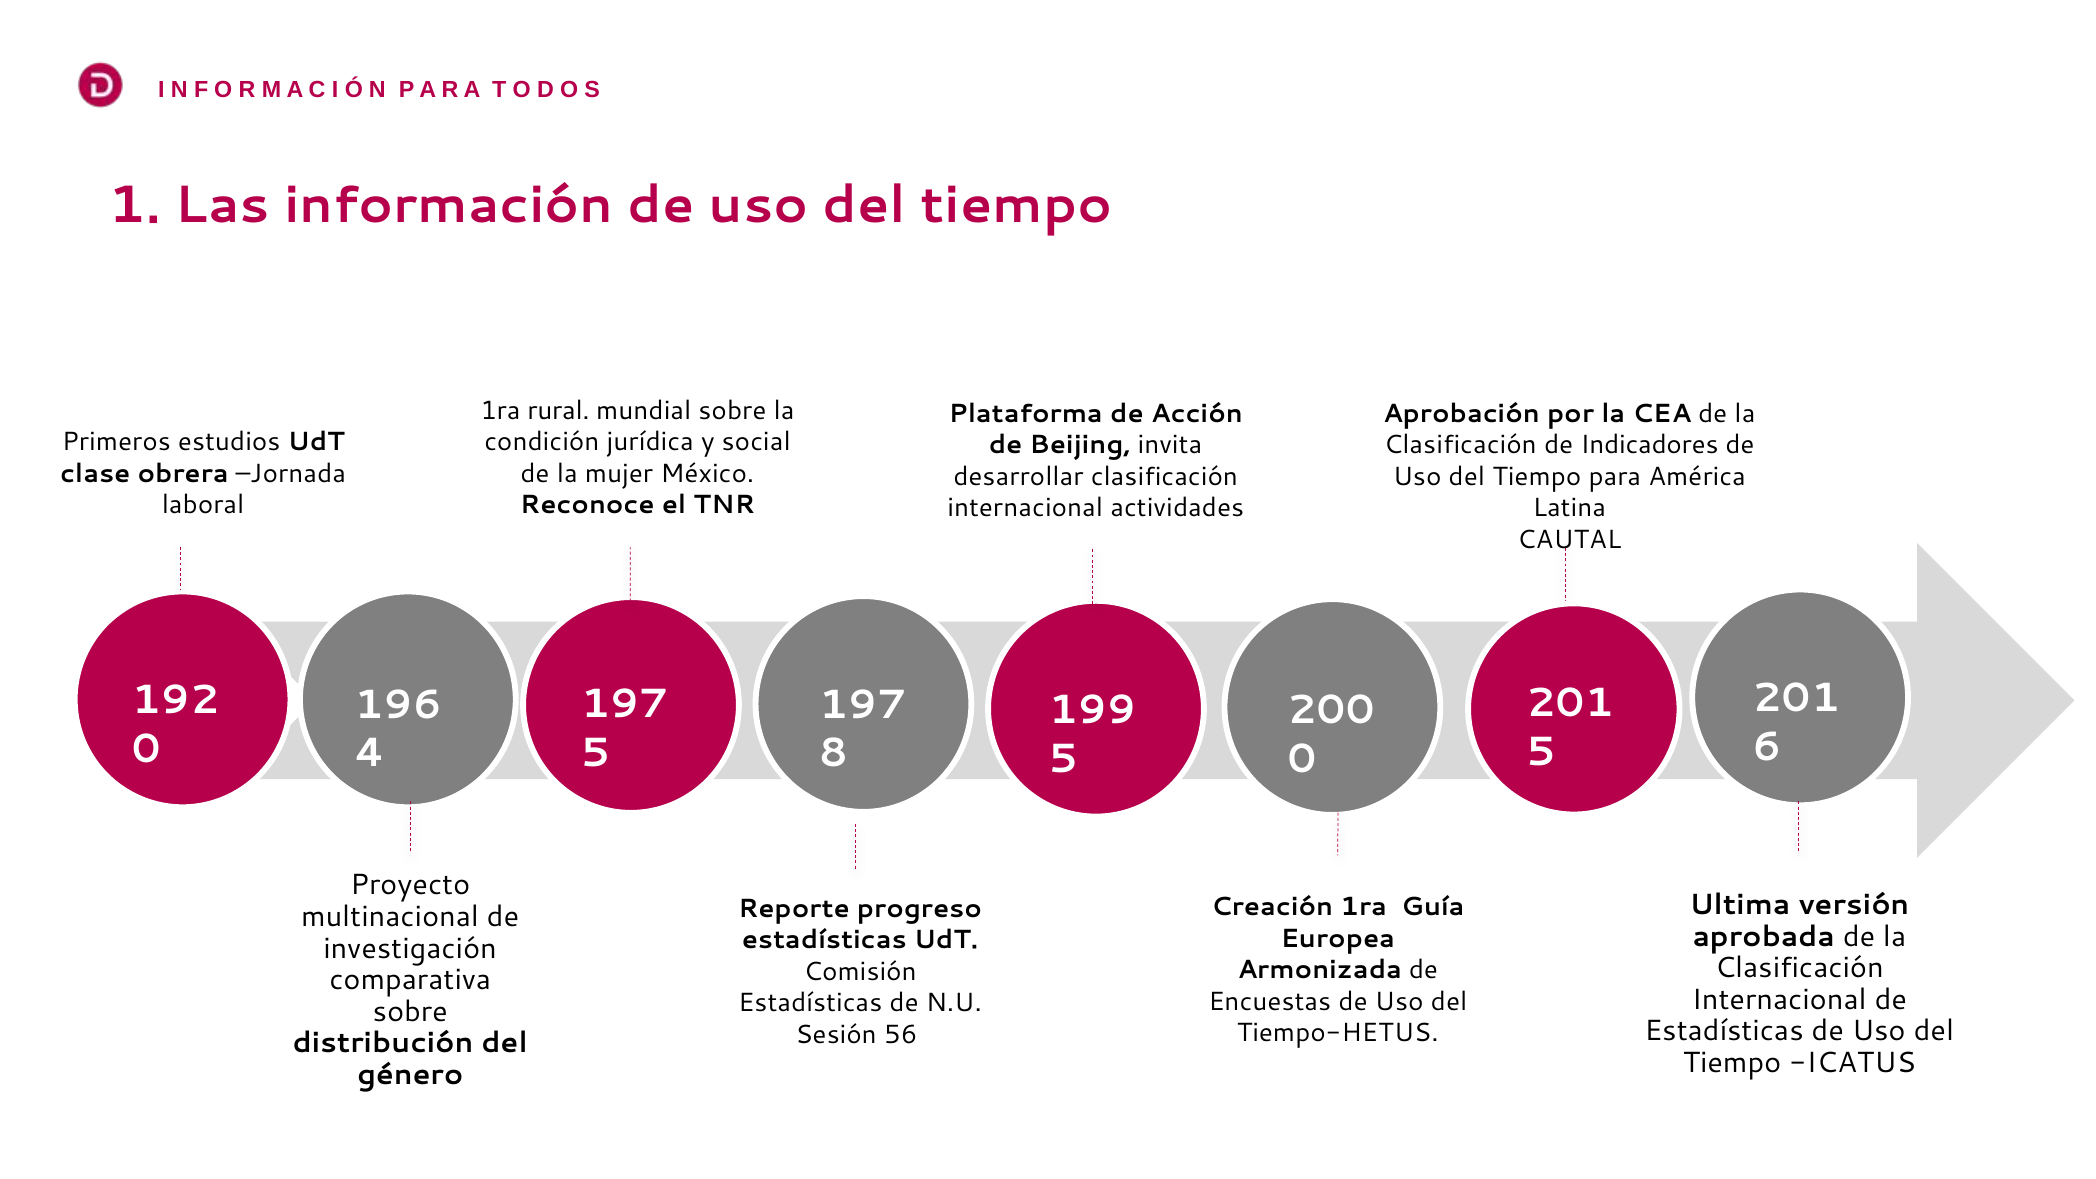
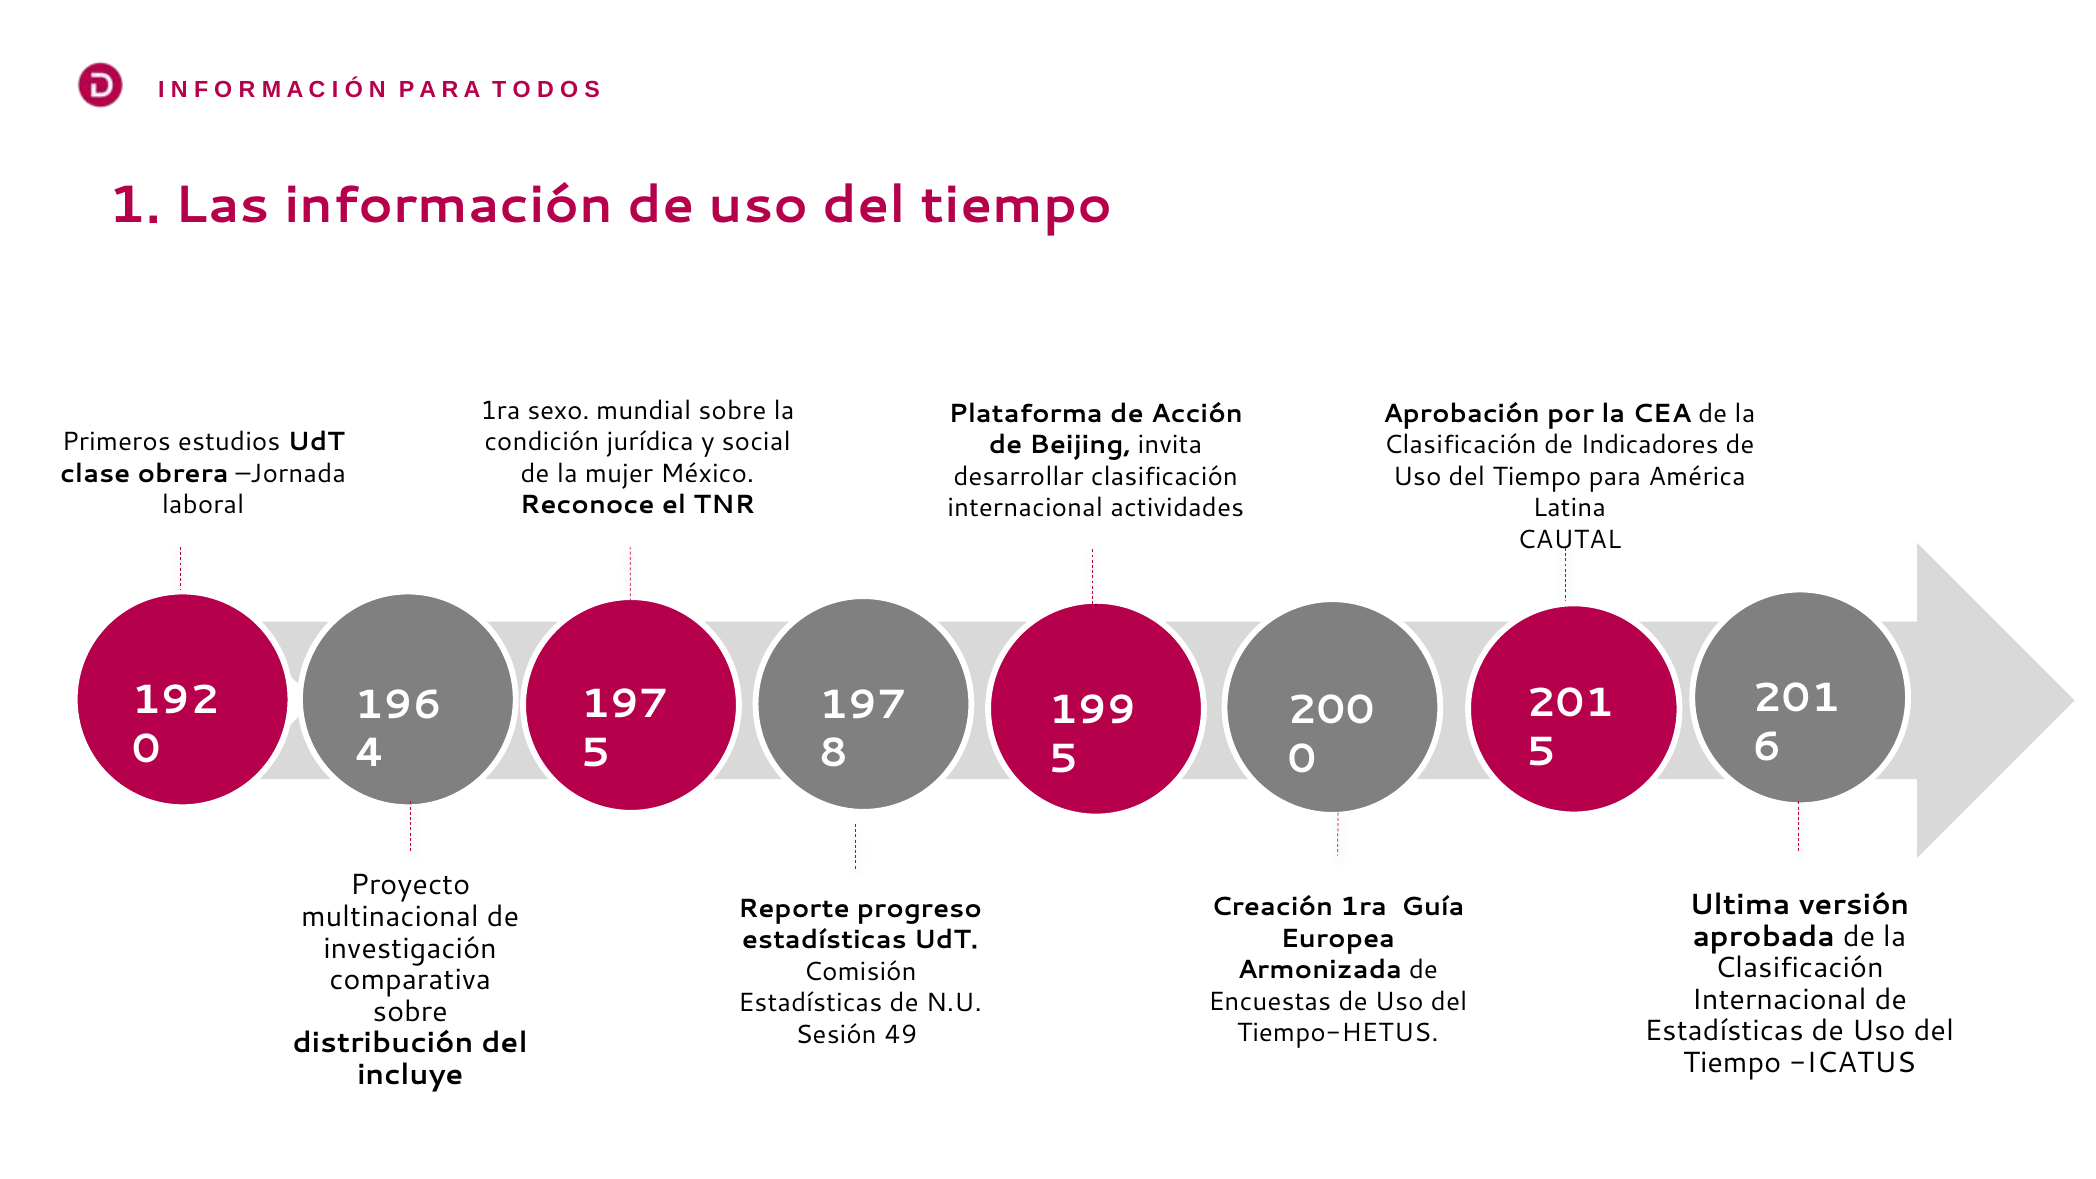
rural: rural -> sexo
56: 56 -> 49
género: género -> incluye
